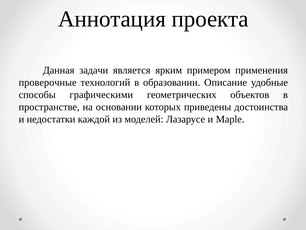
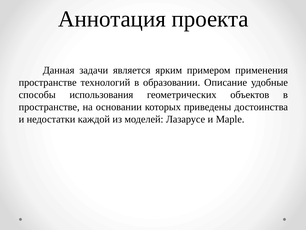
проверочные at (48, 82): проверочные -> пространстве
графическими: графическими -> использования
